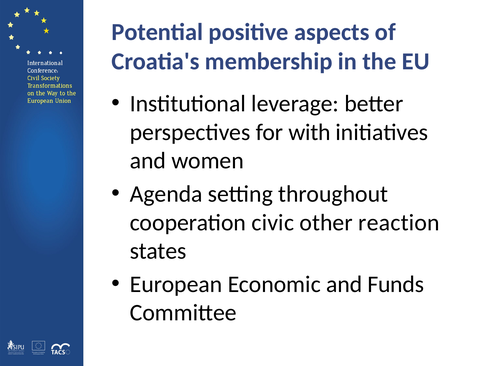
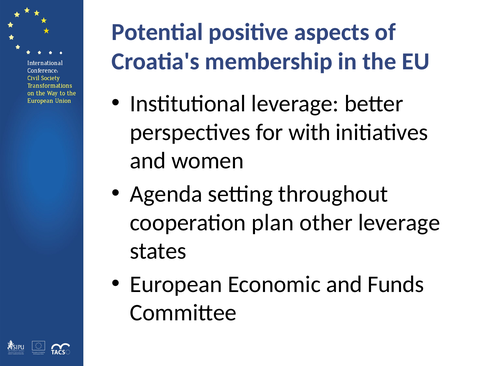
civic: civic -> plan
other reaction: reaction -> leverage
